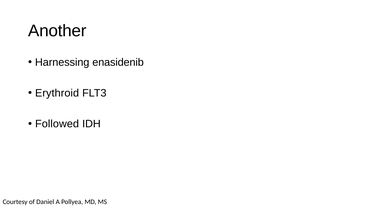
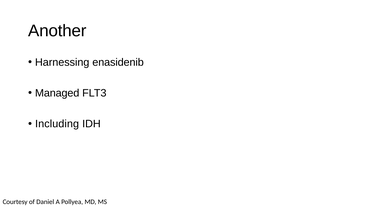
Erythroid: Erythroid -> Managed
Followed: Followed -> Including
